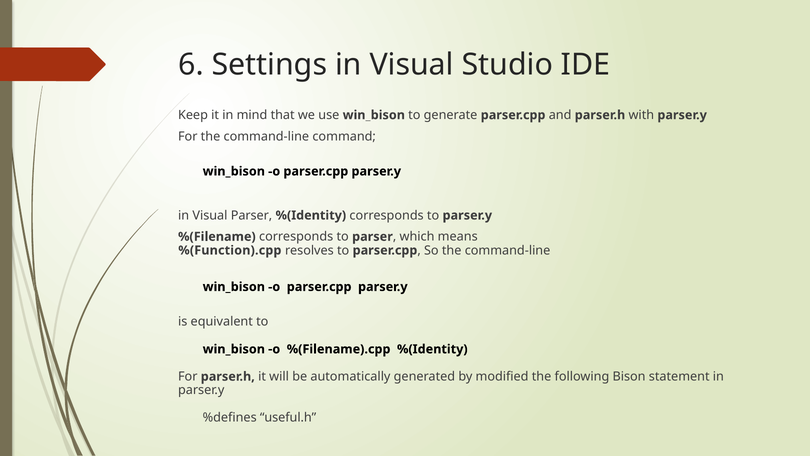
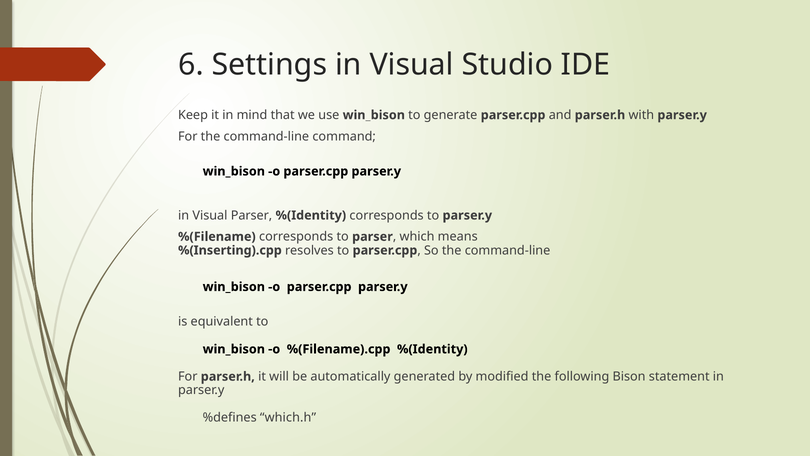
%(Function).cpp: %(Function).cpp -> %(Inserting).cpp
useful.h: useful.h -> which.h
